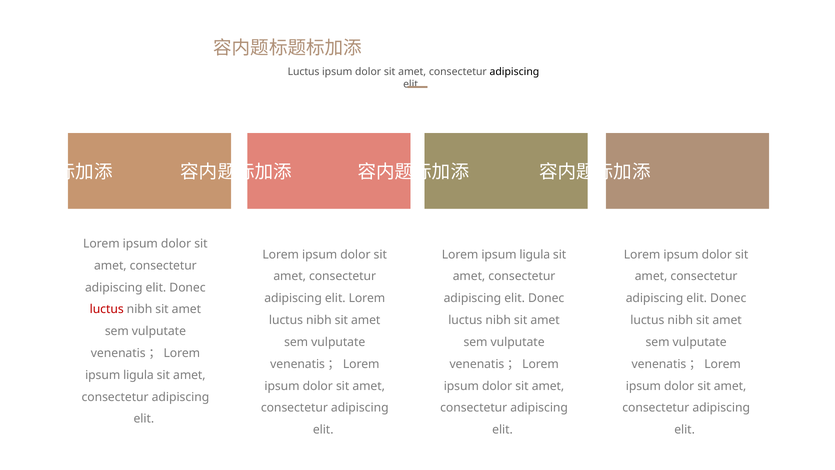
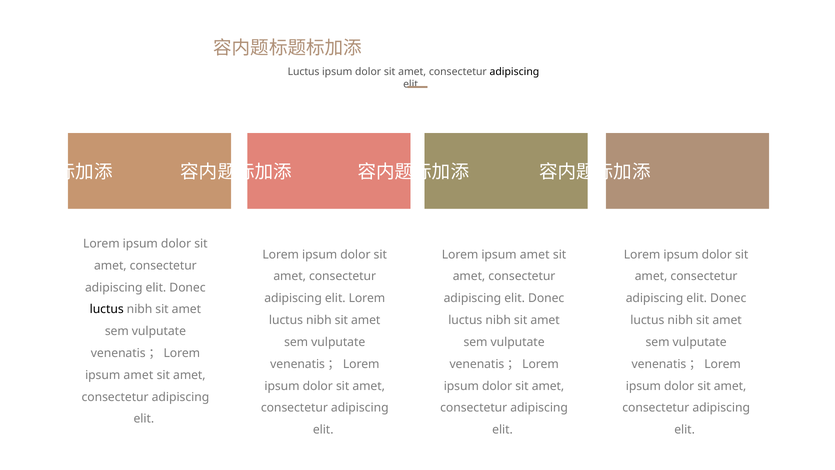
Lorem ipsum ligula: ligula -> amet
luctus at (107, 309) colour: red -> black
ligula at (138, 375): ligula -> amet
